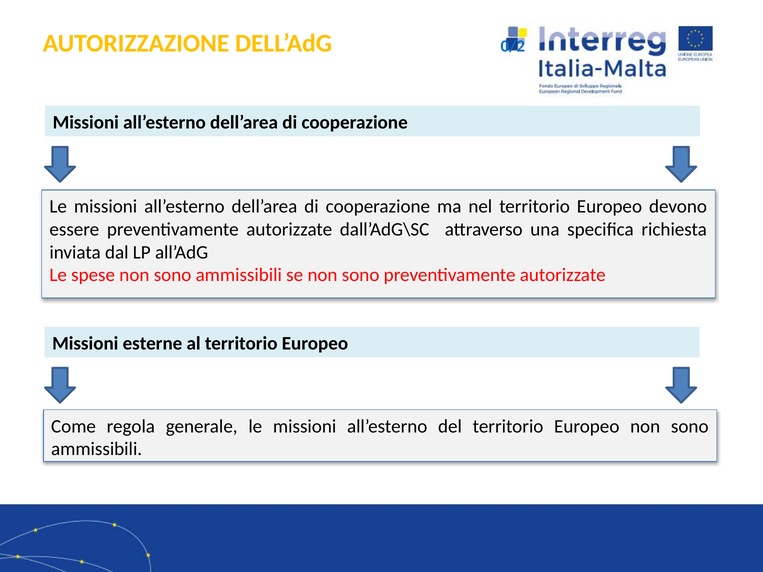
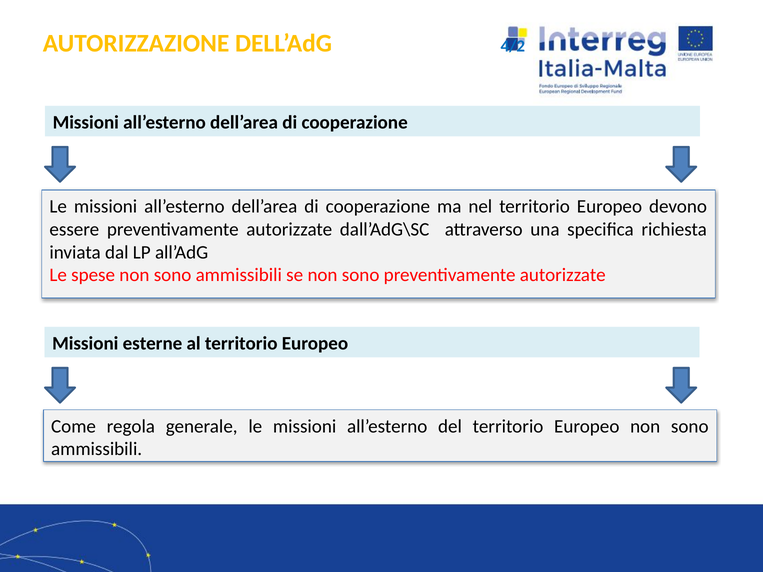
0/2: 0/2 -> 4/2
